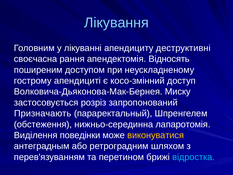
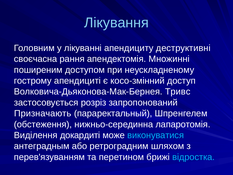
Відносять: Відносять -> Множинні
Миску: Миску -> Тривс
поведінки: поведінки -> докардиті
виконуватися colour: yellow -> light blue
